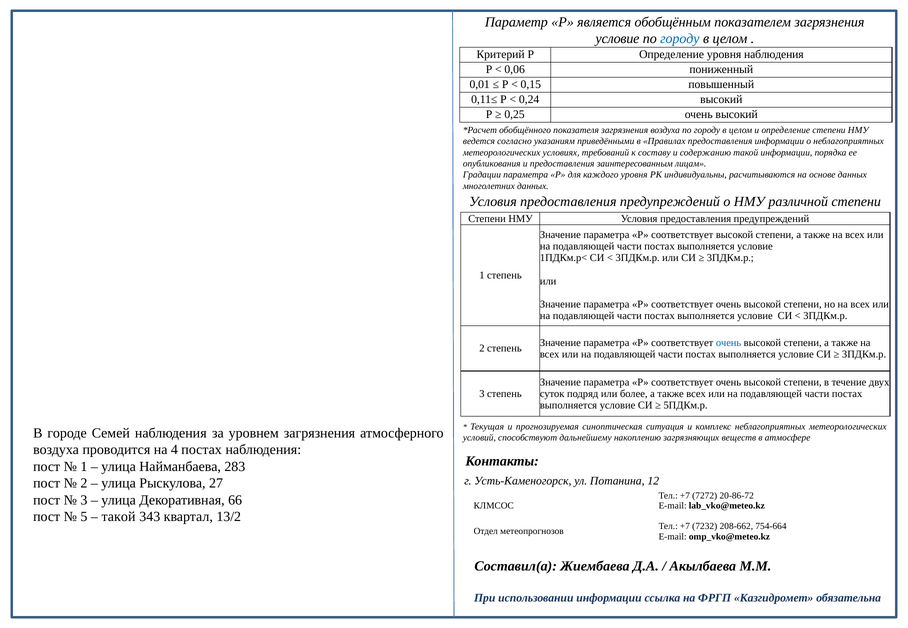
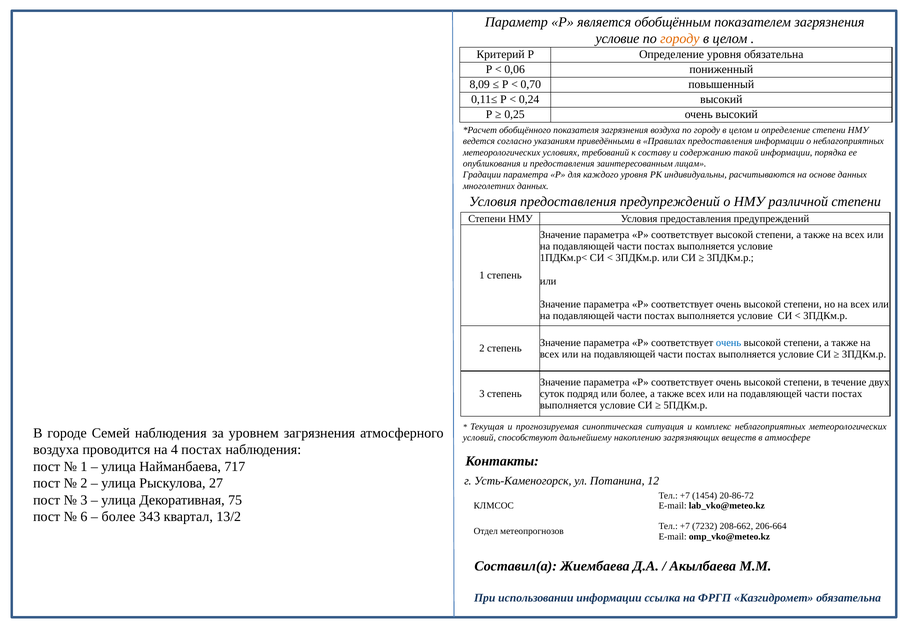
городу at (680, 39) colour: blue -> orange
уровня наблюдения: наблюдения -> обязательна
0,01: 0,01 -> 8,09
0,15: 0,15 -> 0,70
283: 283 -> 717
7272: 7272 -> 1454
66: 66 -> 75
5: 5 -> 6
такой at (119, 517): такой -> более
754-664: 754-664 -> 206-664
